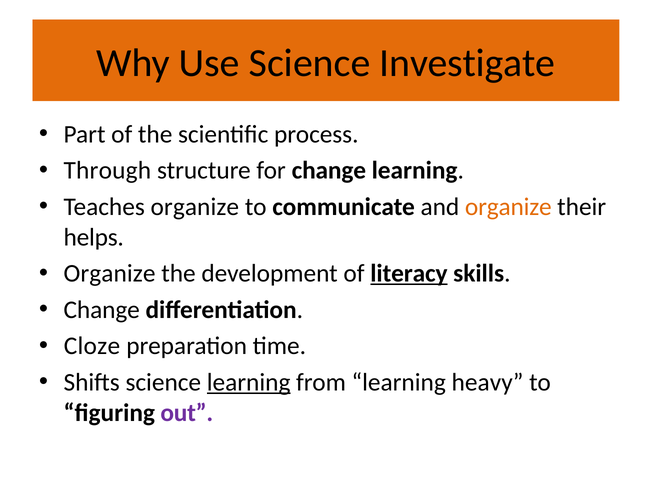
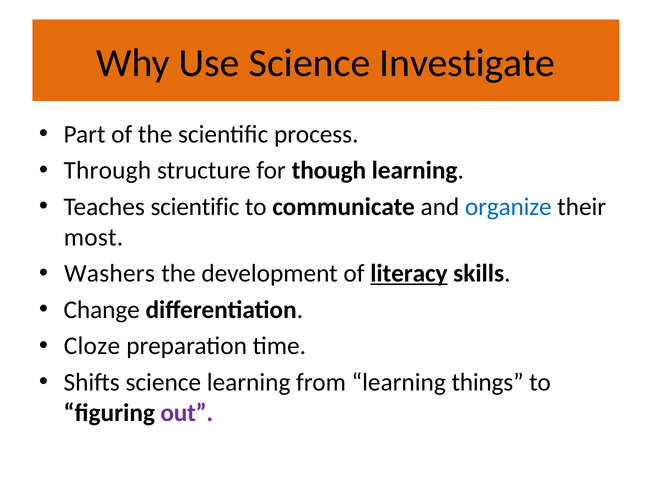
for change: change -> though
Teaches organize: organize -> scientific
organize at (508, 207) colour: orange -> blue
helps: helps -> most
Organize at (110, 274): Organize -> Washers
learning at (249, 382) underline: present -> none
heavy: heavy -> things
